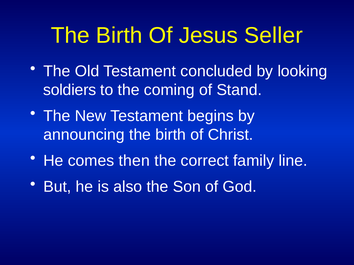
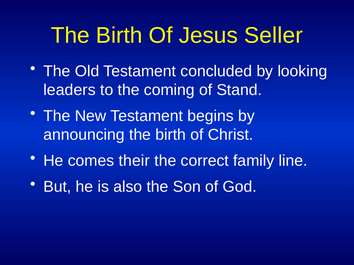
soldiers: soldiers -> leaders
then: then -> their
